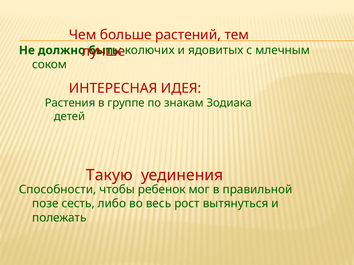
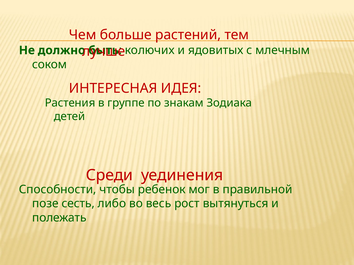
Такую: Такую -> Среди
